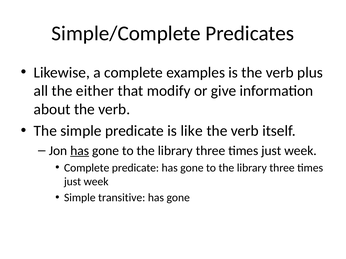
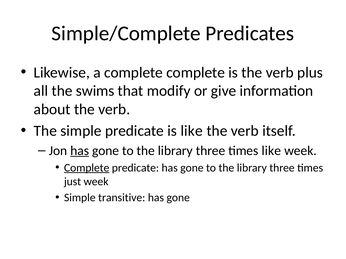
complete examples: examples -> complete
either: either -> swims
just at (271, 151): just -> like
Complete at (87, 168) underline: none -> present
